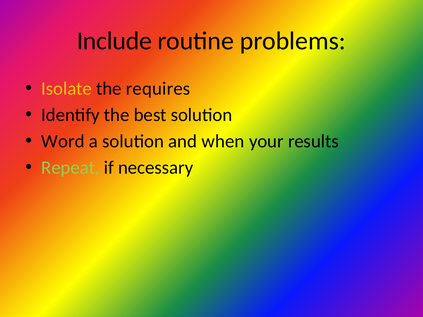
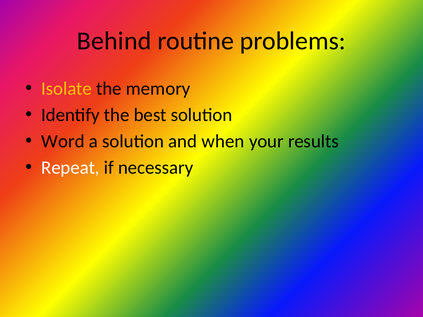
Include: Include -> Behind
requires: requires -> memory
Repeat colour: light green -> white
